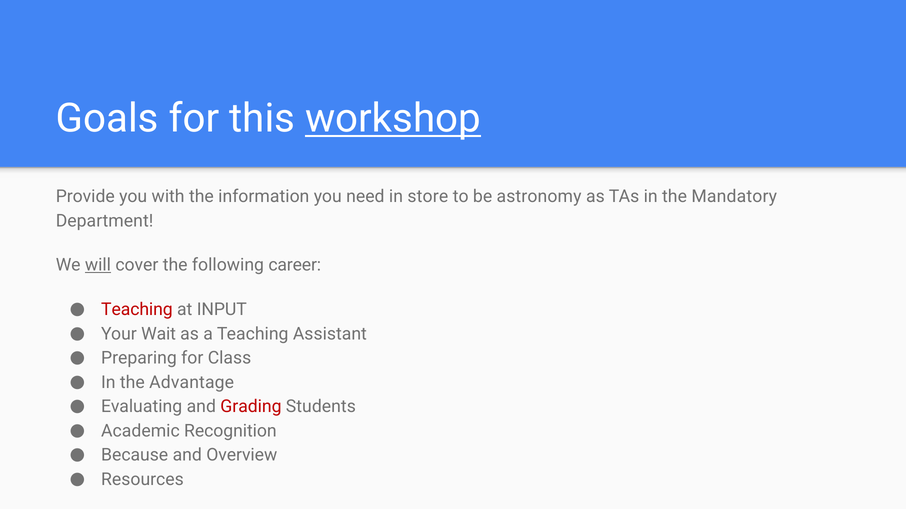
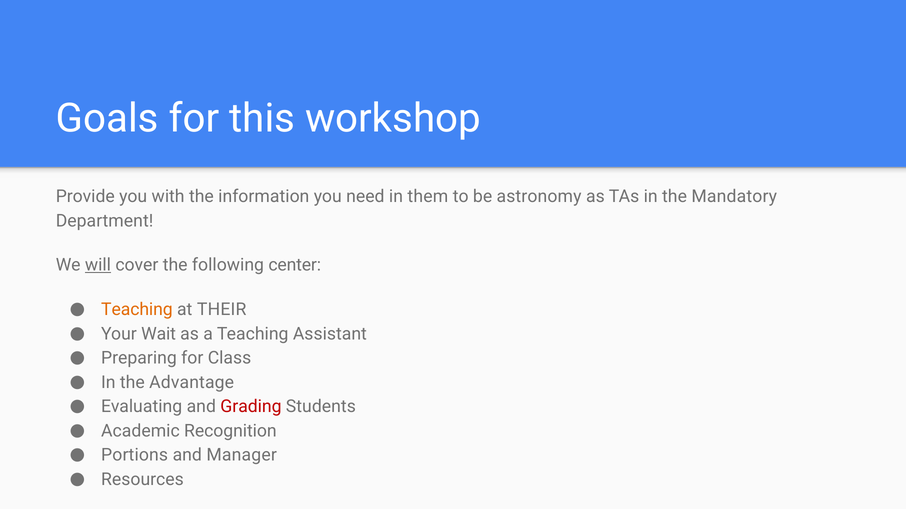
workshop underline: present -> none
store: store -> them
career: career -> center
Teaching at (137, 310) colour: red -> orange
INPUT: INPUT -> THEIR
Because: Because -> Portions
Overview: Overview -> Manager
